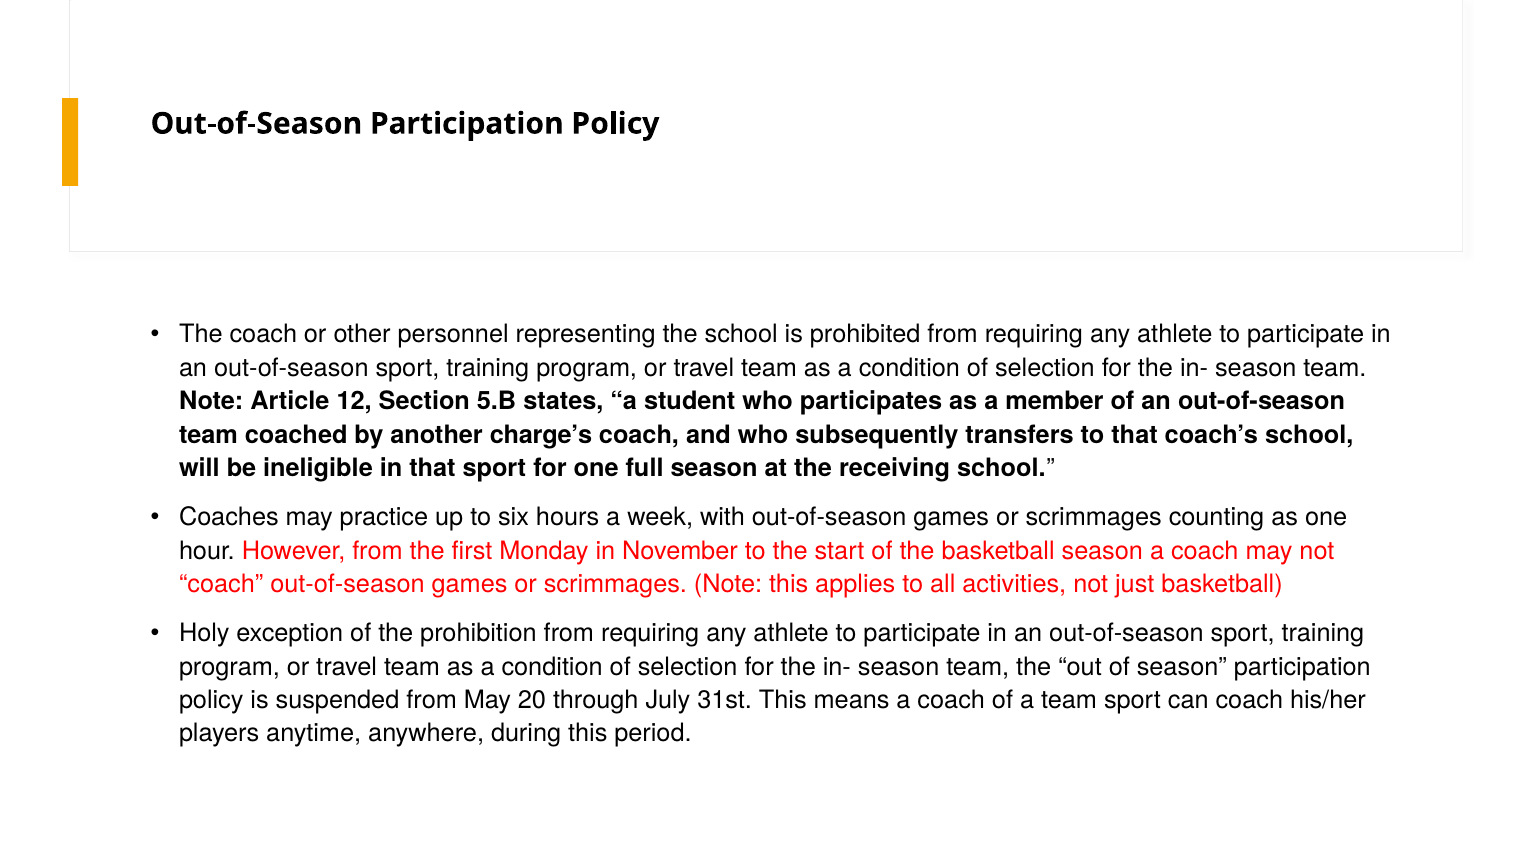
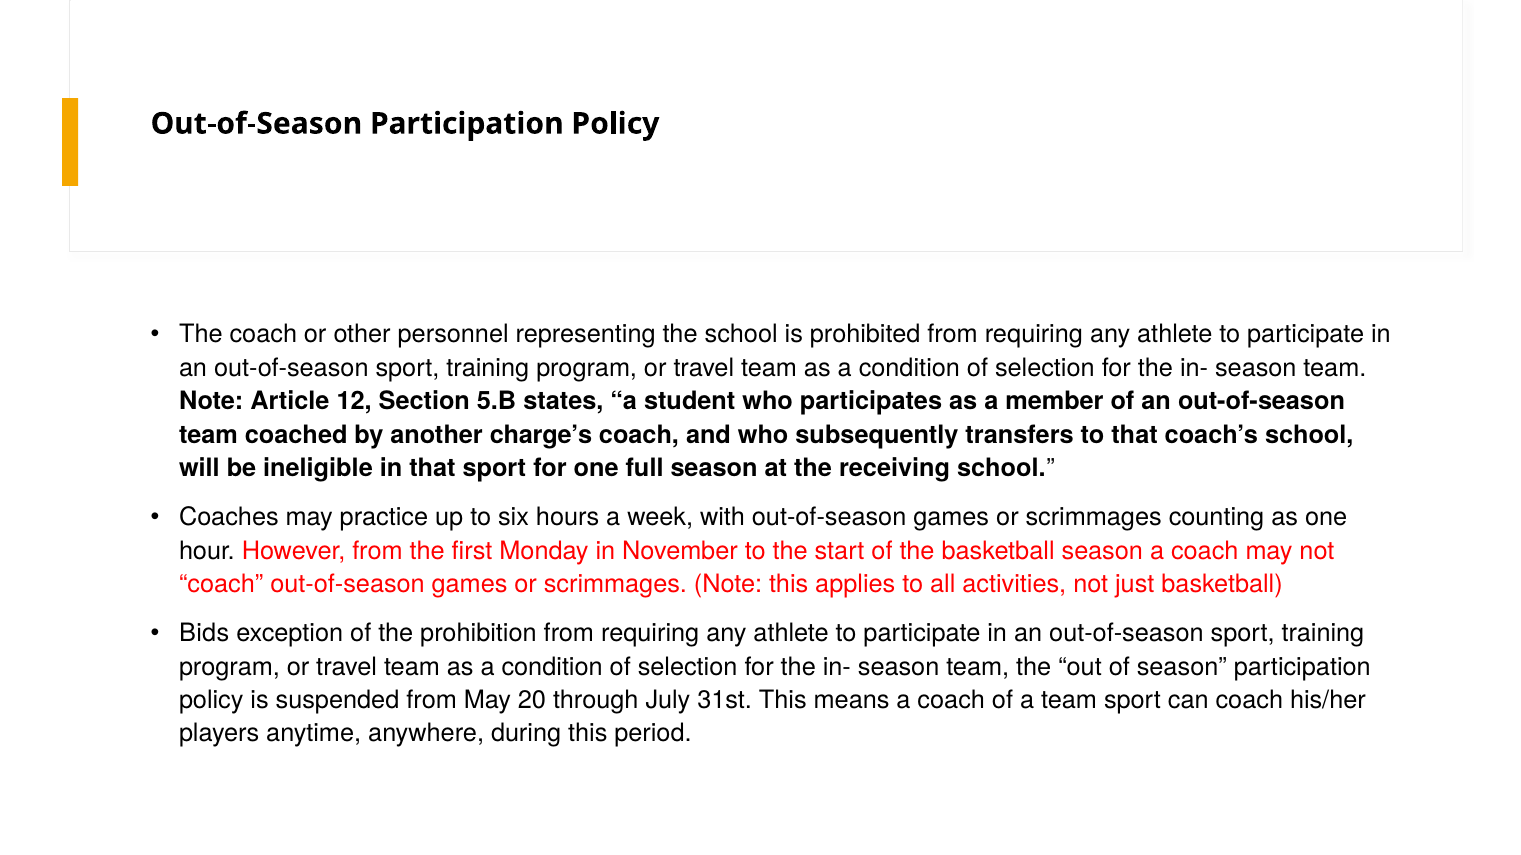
Holy: Holy -> Bids
